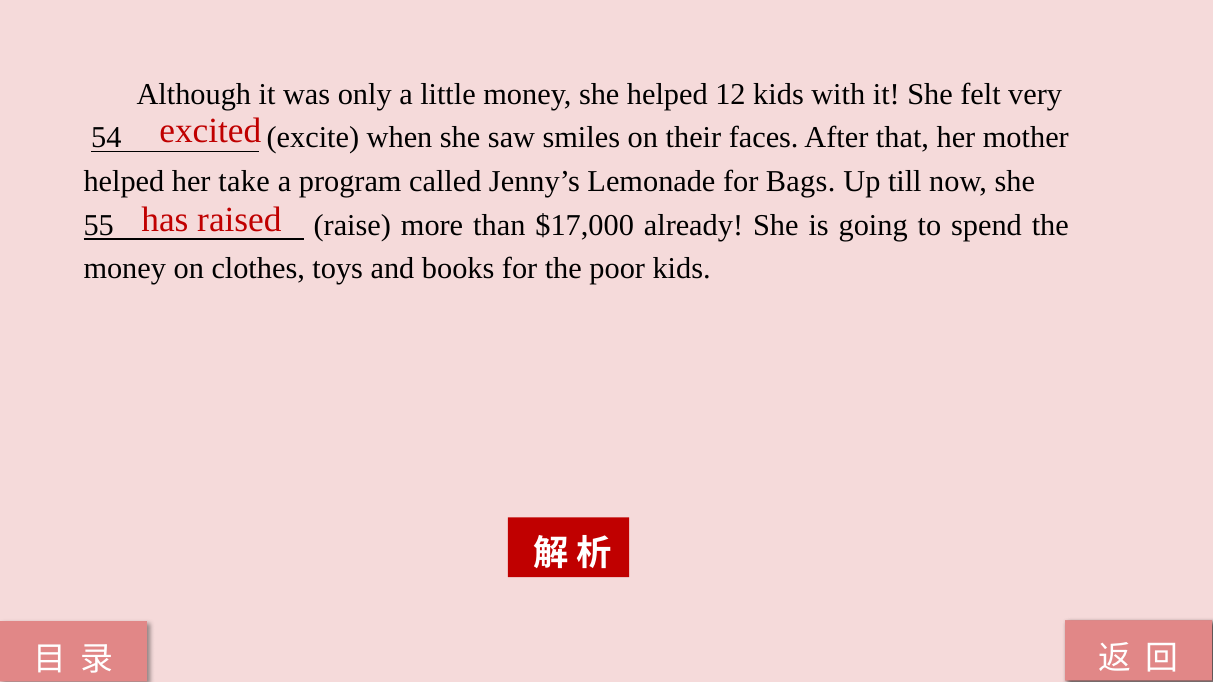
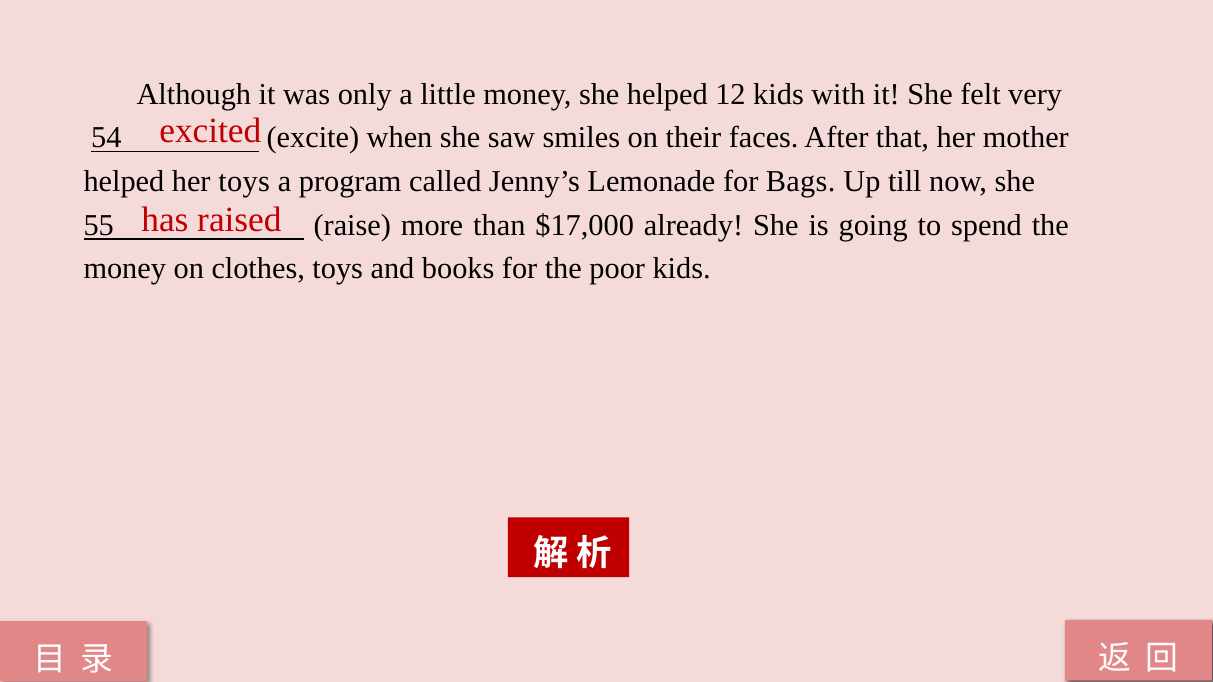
her take: take -> toys
